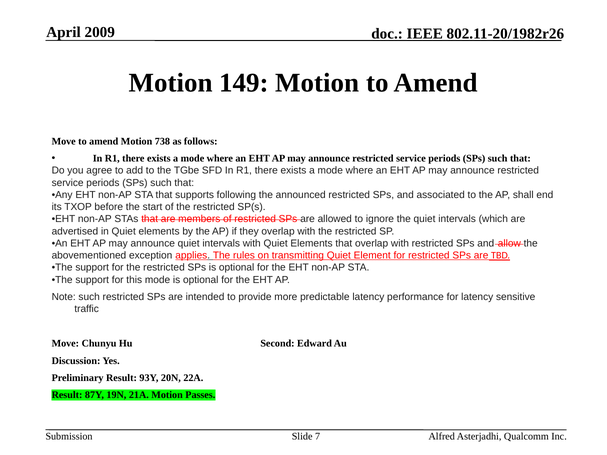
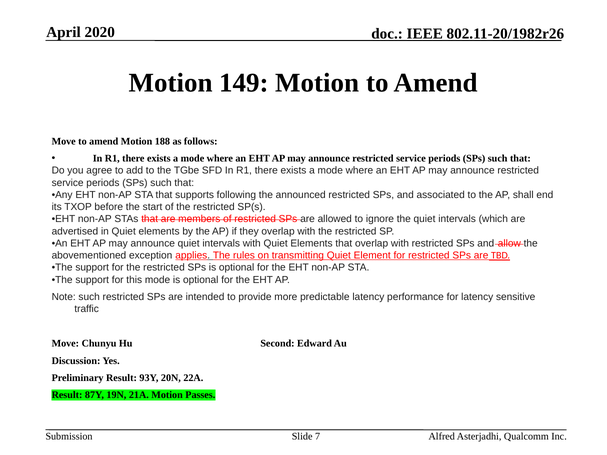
2009: 2009 -> 2020
738: 738 -> 188
